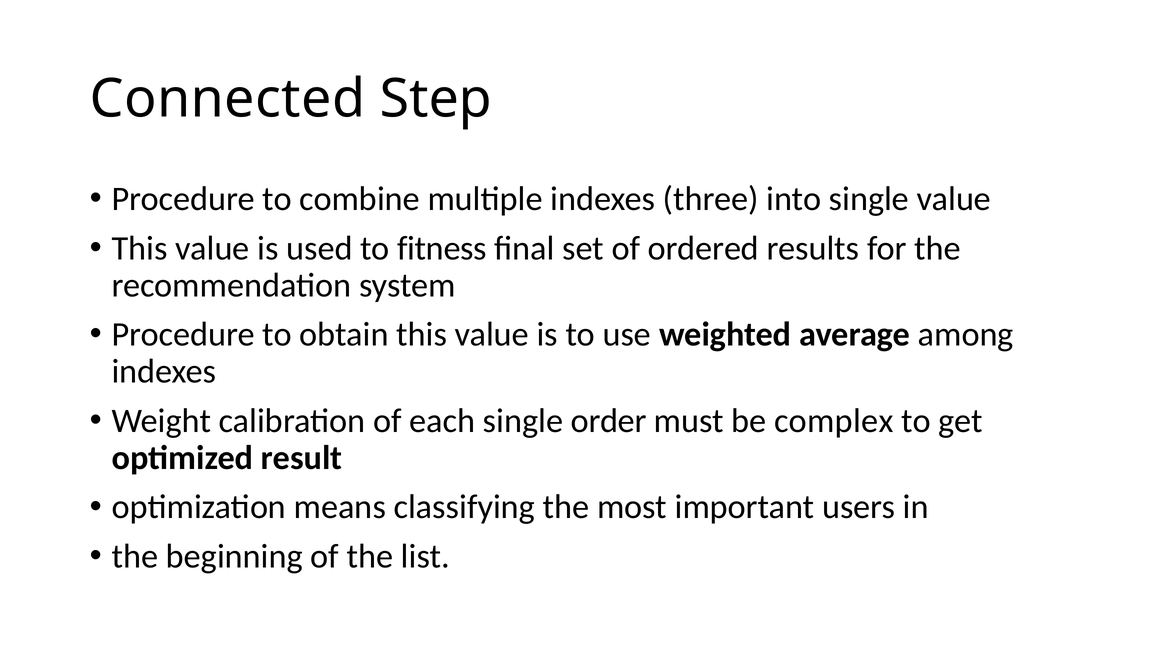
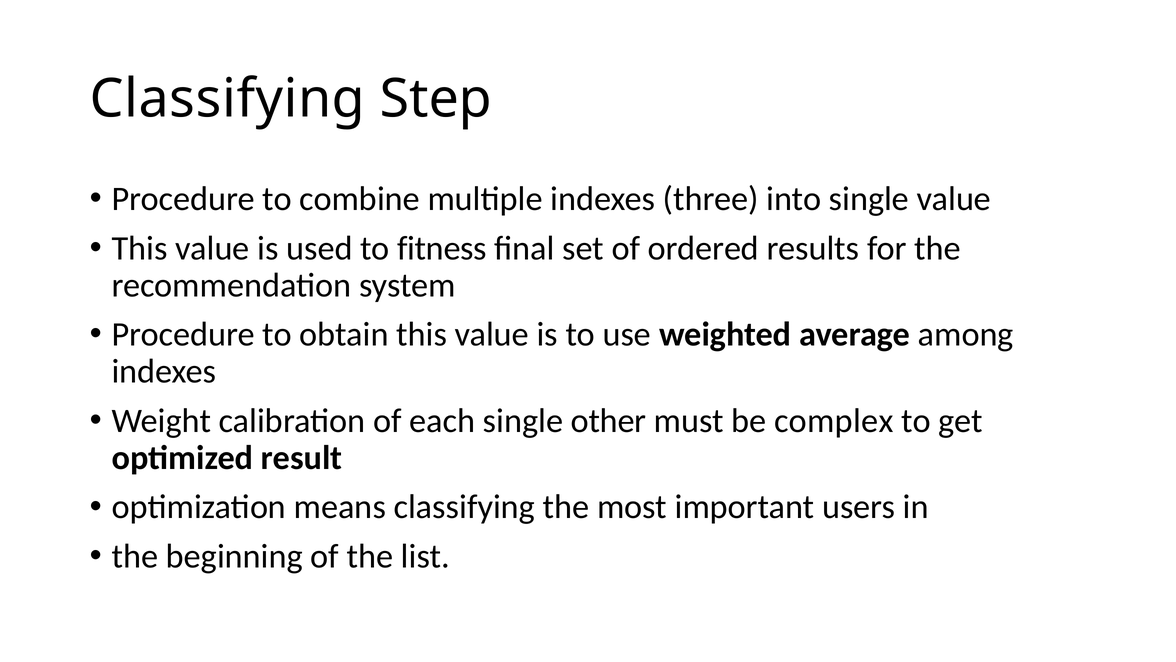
Connected at (227, 99): Connected -> Classifying
order: order -> other
